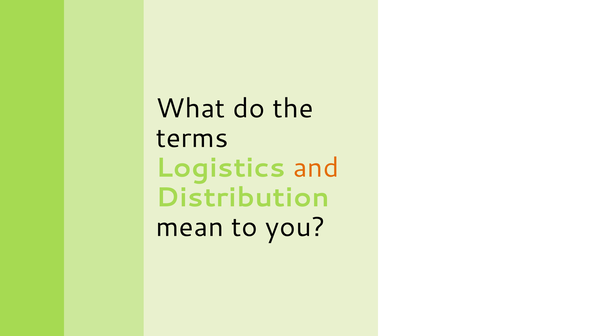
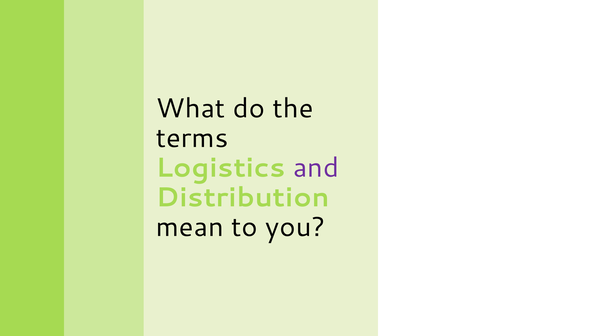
and at (316, 168) colour: orange -> purple
